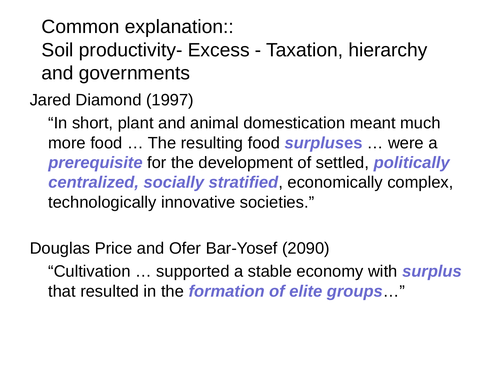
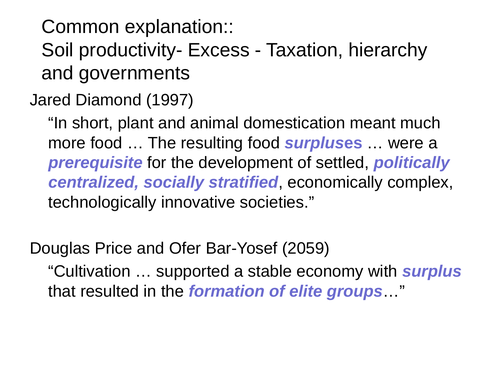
2090: 2090 -> 2059
